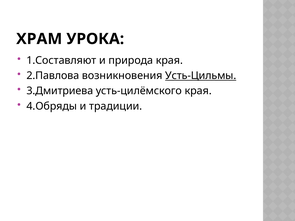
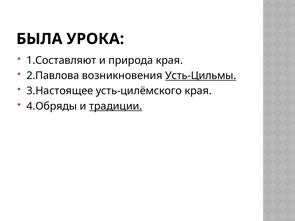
ХРАМ: ХРАМ -> БЫЛА
3.Дмитриева: 3.Дмитриева -> 3.Настоящее
традиции underline: none -> present
